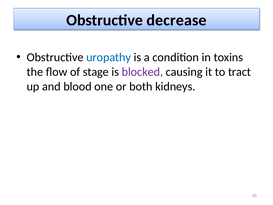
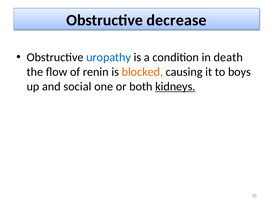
toxins: toxins -> death
stage: stage -> renin
blocked colour: purple -> orange
tract: tract -> boys
blood: blood -> social
kidneys underline: none -> present
